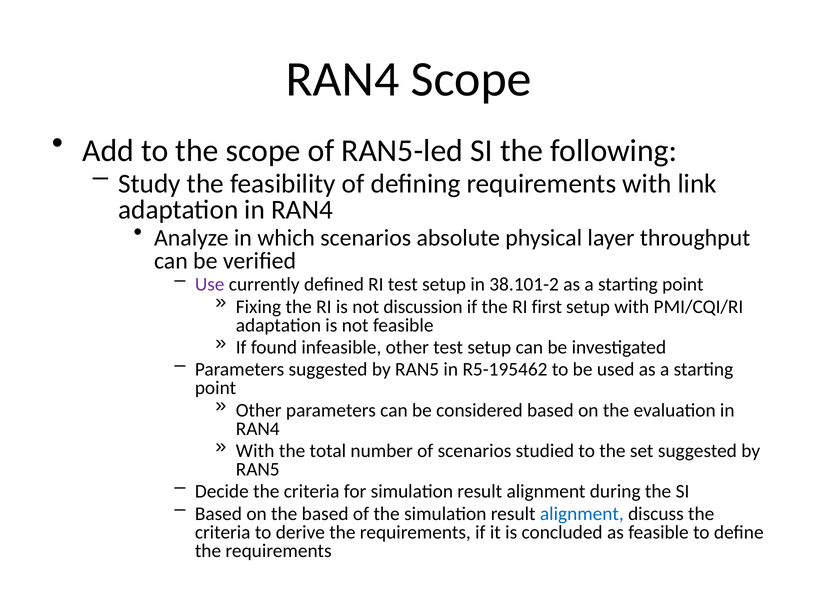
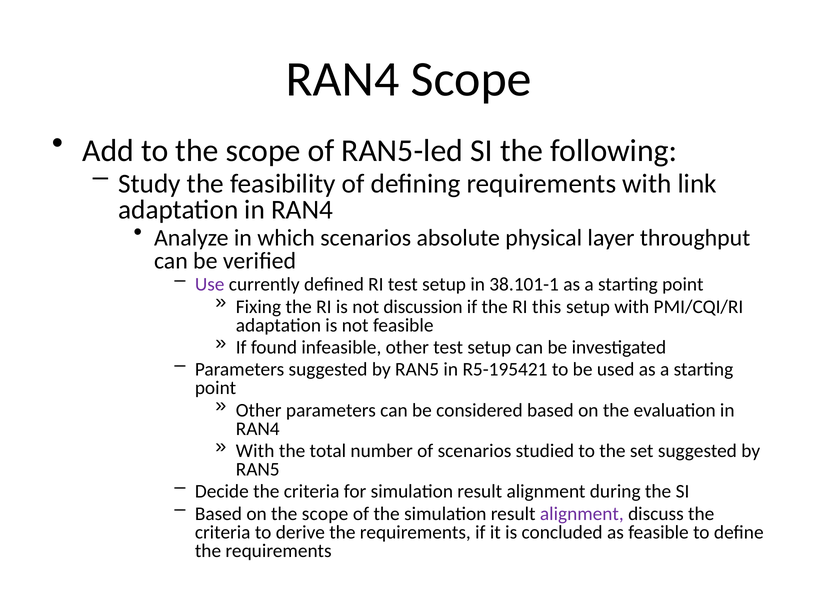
38.101-2: 38.101-2 -> 38.101-1
first: first -> this
R5-195462: R5-195462 -> R5-195421
on the based: based -> scope
alignment at (582, 514) colour: blue -> purple
